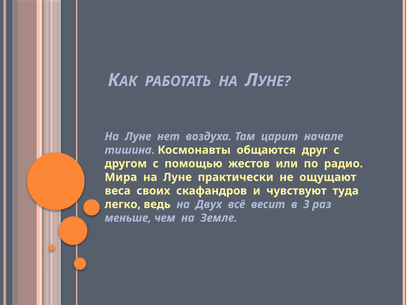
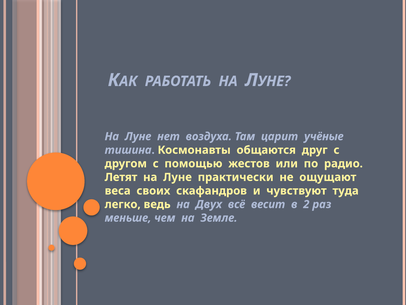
начале: начале -> учёные
Мира: Мира -> Летят
3: 3 -> 2
